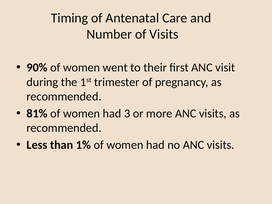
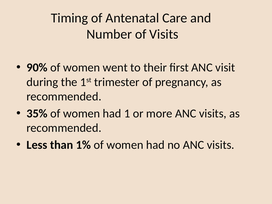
81%: 81% -> 35%
3: 3 -> 1
